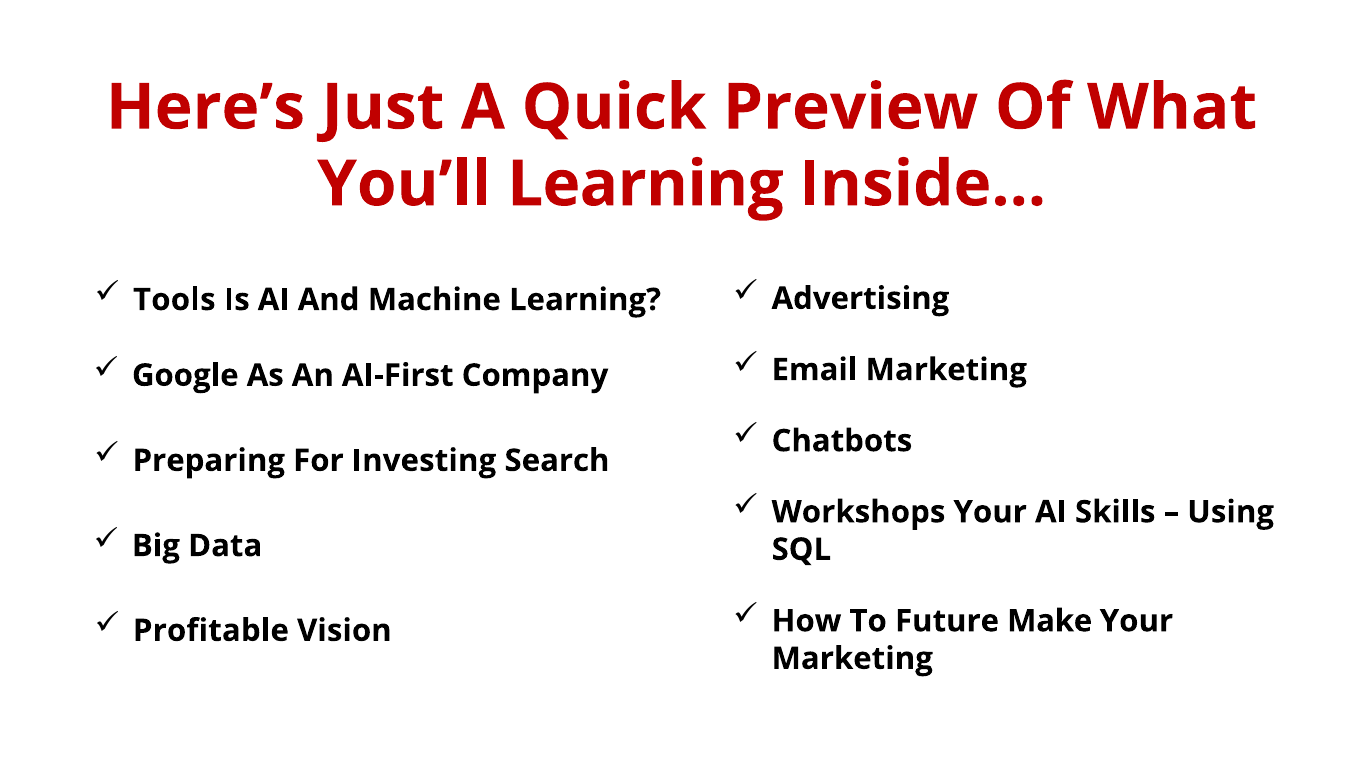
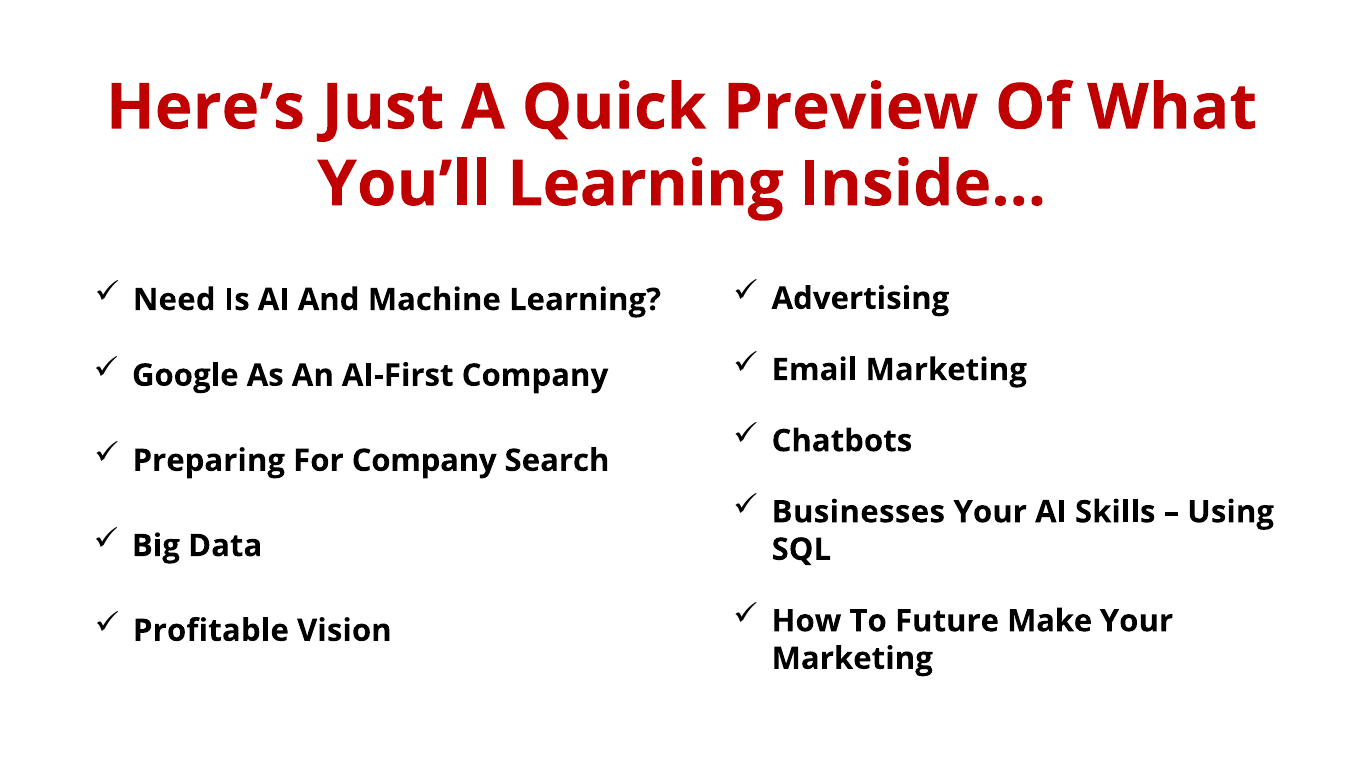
Tools: Tools -> Need
For Investing: Investing -> Company
Workshops: Workshops -> Businesses
